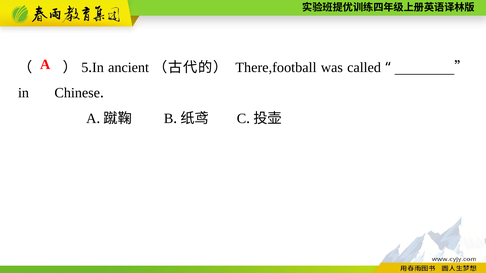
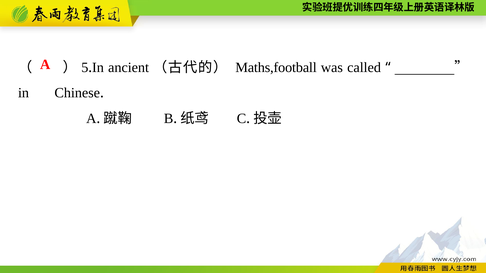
There,football: There,football -> Maths,football
